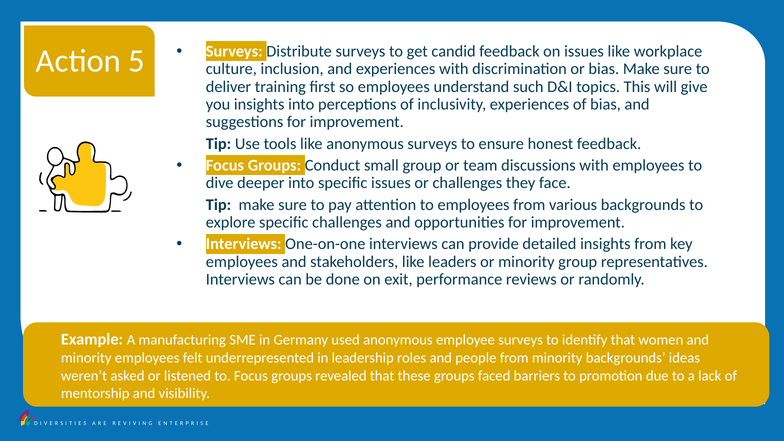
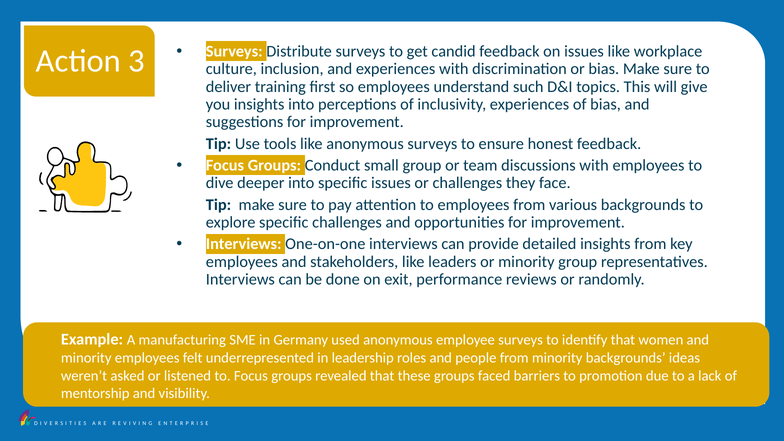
5: 5 -> 3
